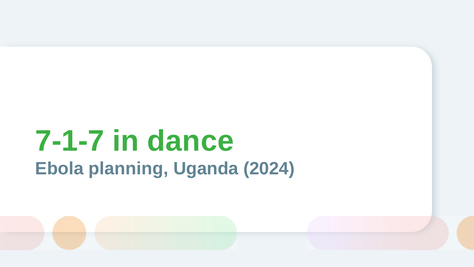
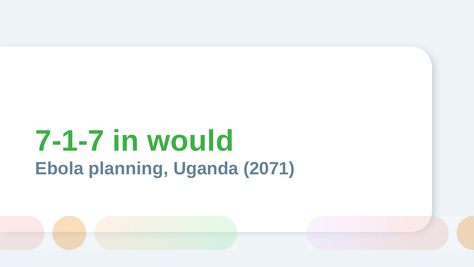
dance: dance -> would
2024: 2024 -> 2071
